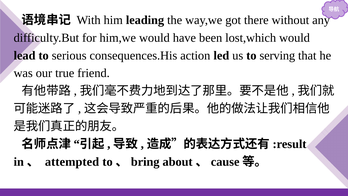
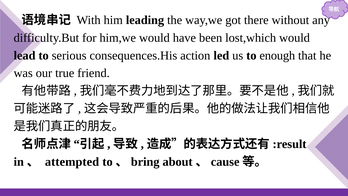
serving: serving -> enough
